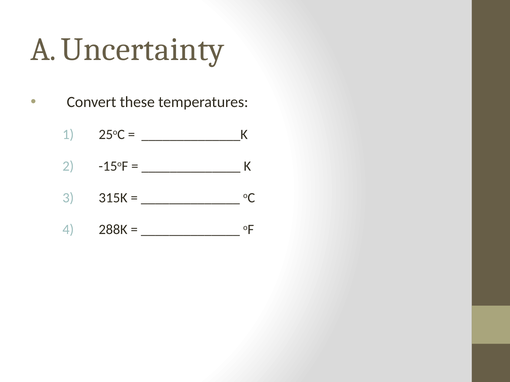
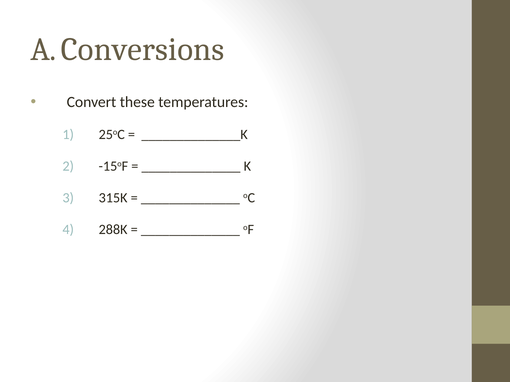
Uncertainty: Uncertainty -> Conversions
